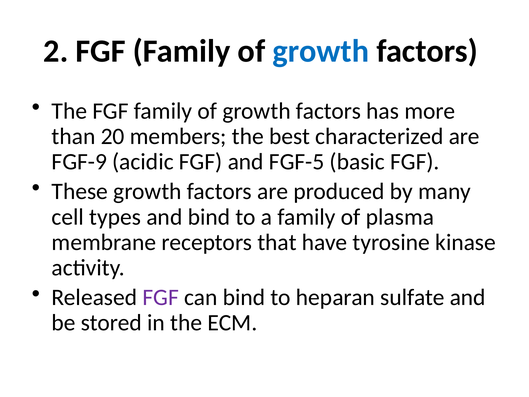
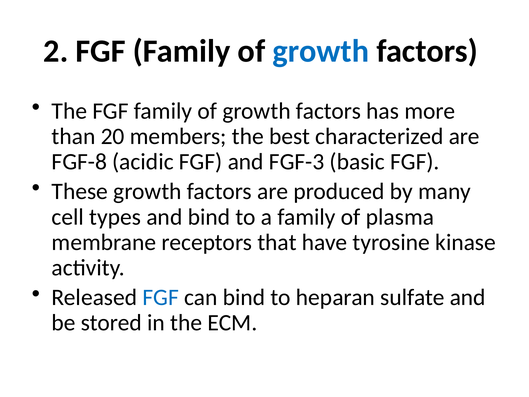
FGF-9: FGF-9 -> FGF-8
FGF-5: FGF-5 -> FGF-3
FGF at (161, 297) colour: purple -> blue
